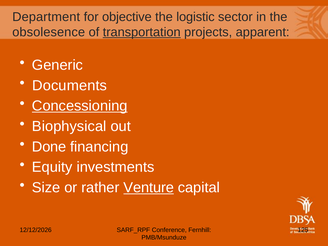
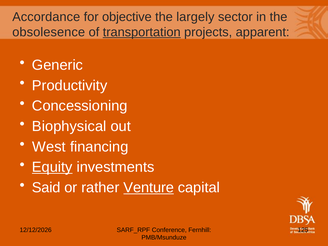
Department: Department -> Accordance
logistic: logistic -> largely
Documents: Documents -> Productivity
Concessioning underline: present -> none
Done: Done -> West
Equity underline: none -> present
Size: Size -> Said
